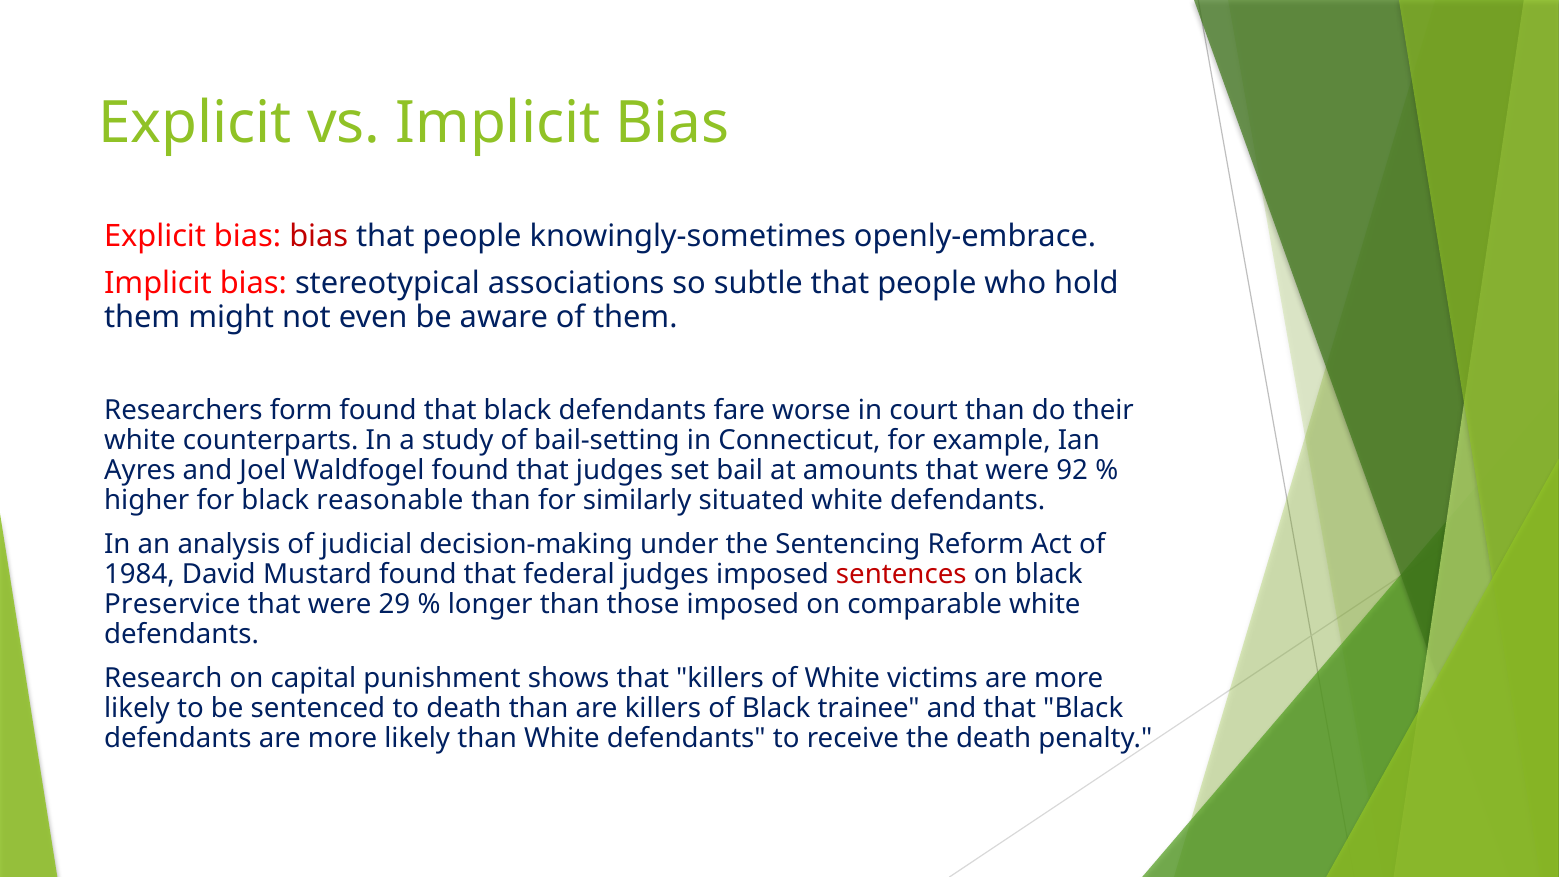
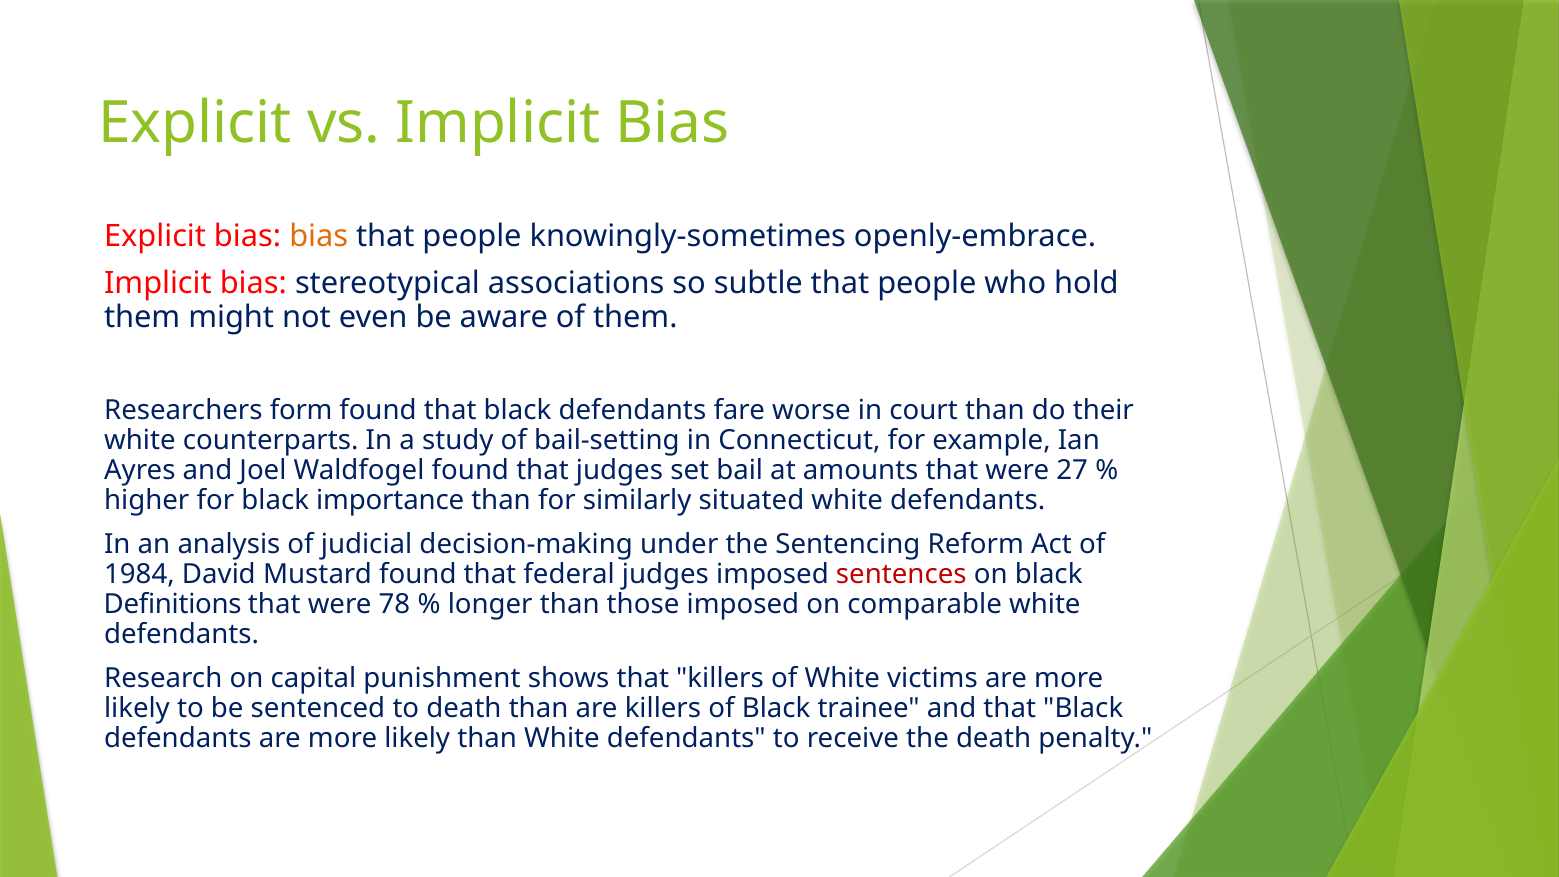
bias at (319, 236) colour: red -> orange
92: 92 -> 27
reasonable: reasonable -> importance
Preservice: Preservice -> Definitions
29: 29 -> 78
